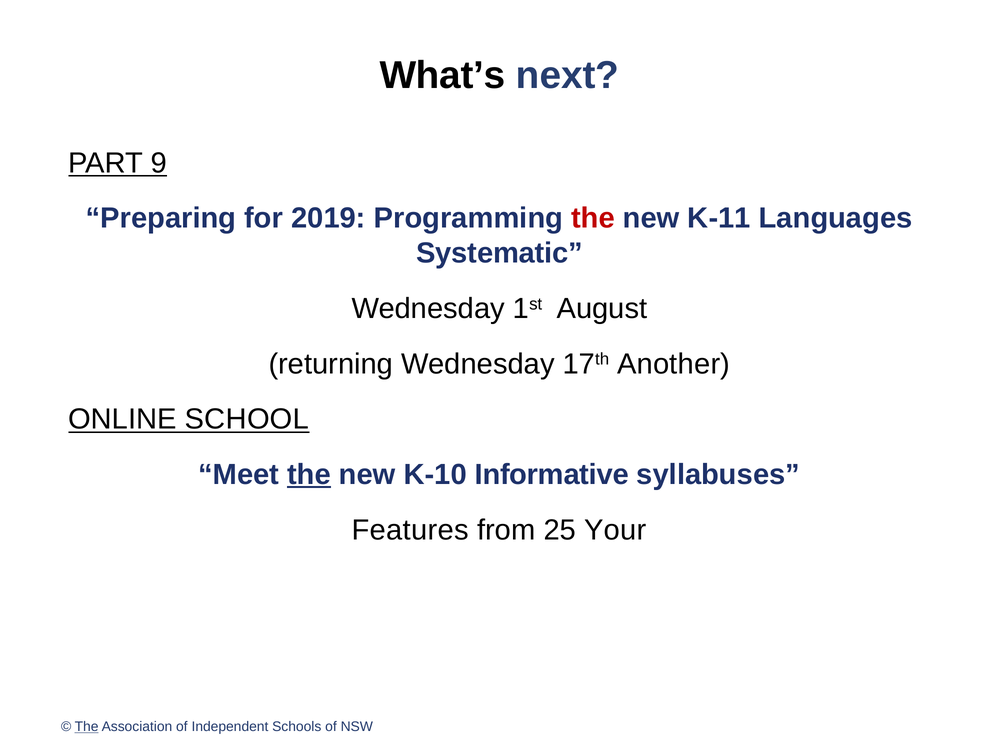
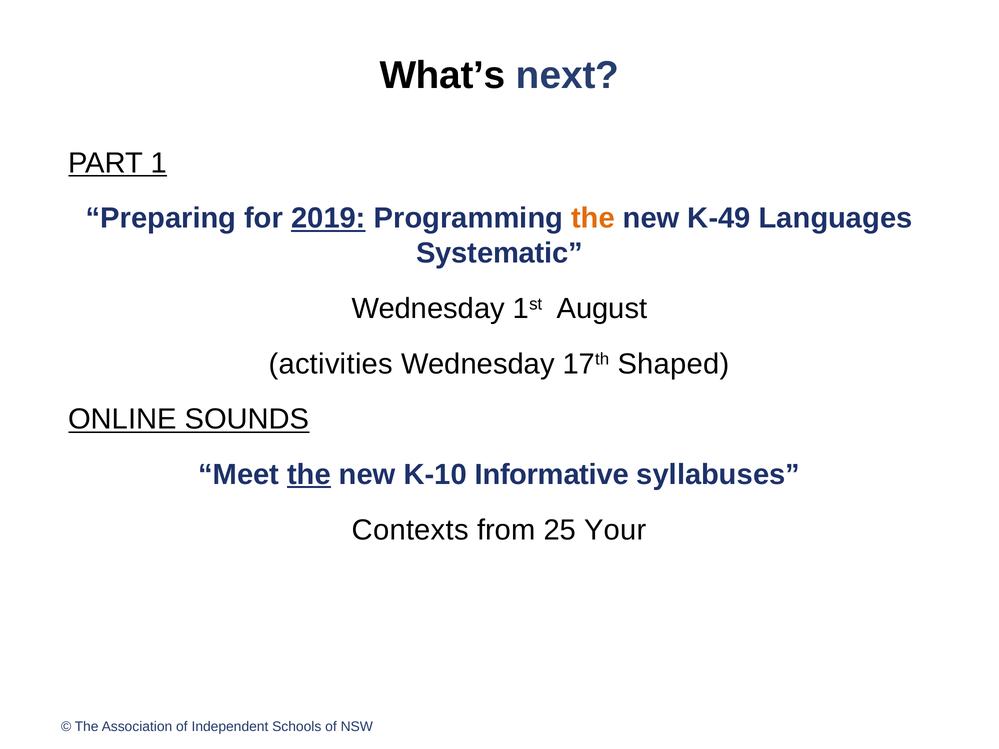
9: 9 -> 1
2019 underline: none -> present
the at (593, 218) colour: red -> orange
K-11: K-11 -> K-49
returning: returning -> activities
Another: Another -> Shaped
SCHOOL: SCHOOL -> SOUNDS
Features: Features -> Contexts
The at (87, 727) underline: present -> none
